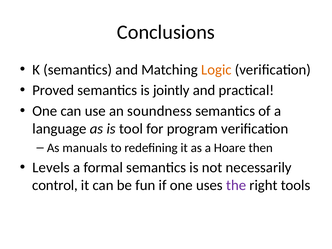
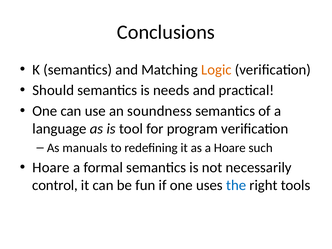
Proved: Proved -> Should
jointly: jointly -> needs
then: then -> such
Levels at (51, 167): Levels -> Hoare
the colour: purple -> blue
